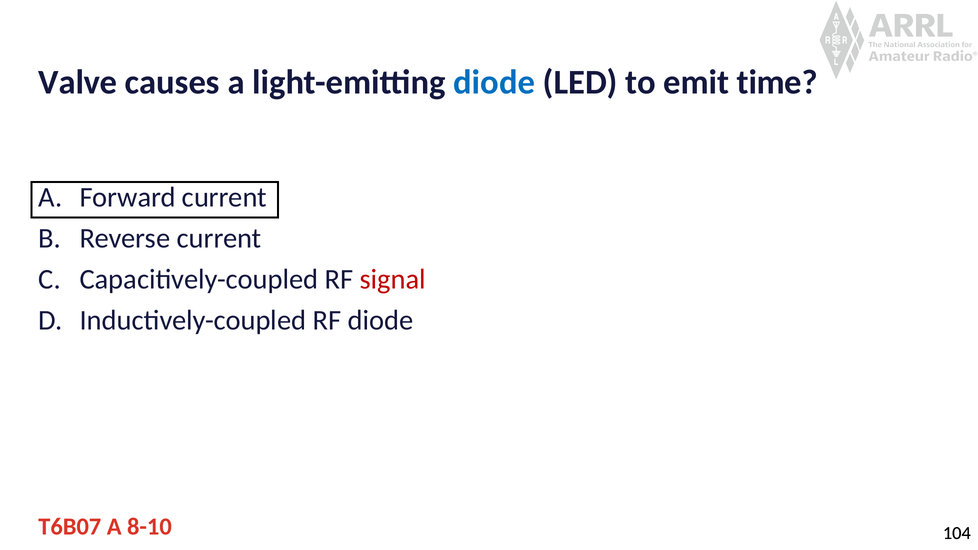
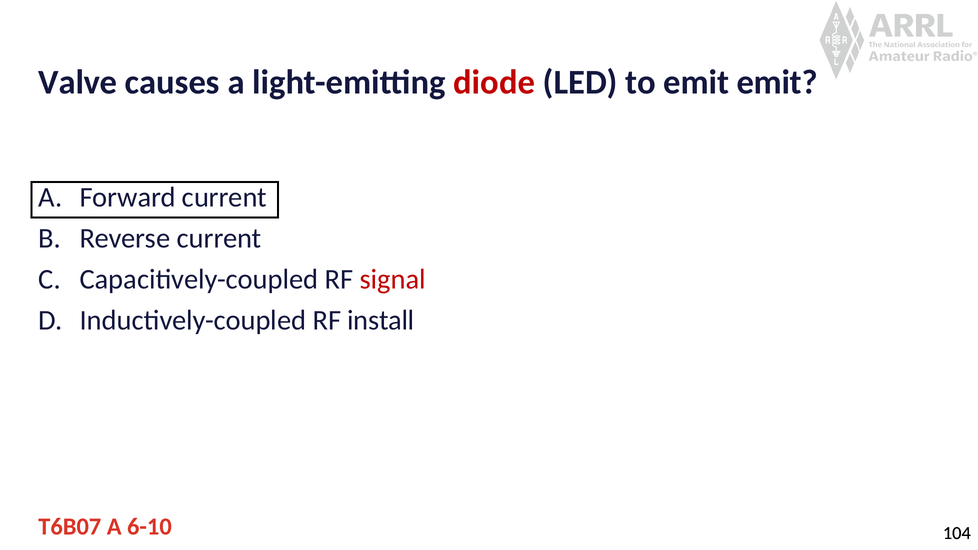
diode at (494, 82) colour: blue -> red
emit time: time -> emit
RF diode: diode -> install
8-10: 8-10 -> 6-10
